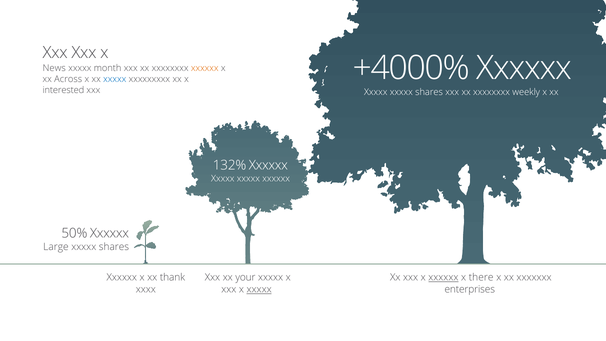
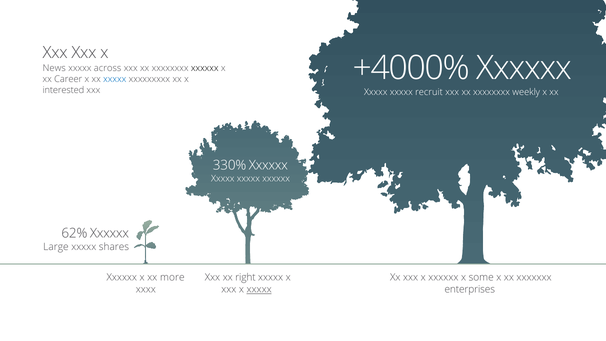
month: month -> across
xxxxxx at (205, 68) colour: orange -> black
Across: Across -> Career
Xxxxx xxxxx shares: shares -> recruit
132%: 132% -> 330%
50%: 50% -> 62%
thank: thank -> more
your: your -> right
xxxxxx at (443, 277) underline: present -> none
there: there -> some
